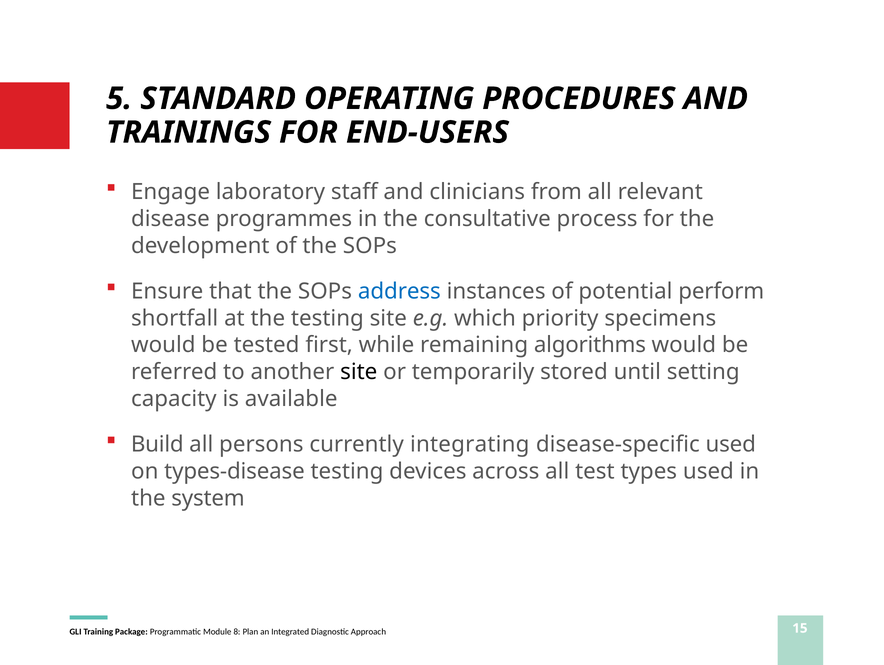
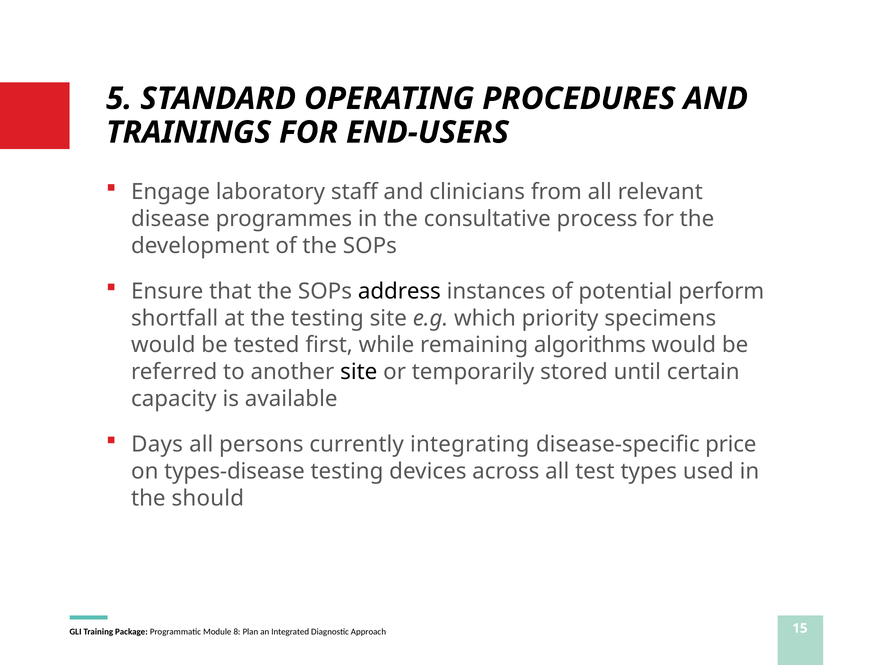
address colour: blue -> black
setting: setting -> certain
Build: Build -> Days
disease-specific used: used -> price
system: system -> should
